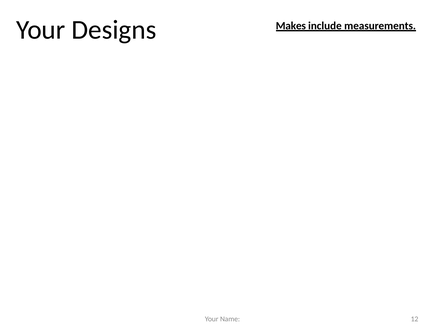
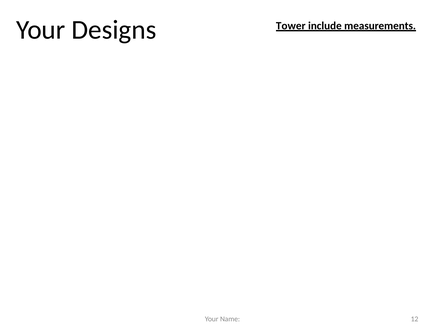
Makes: Makes -> Tower
